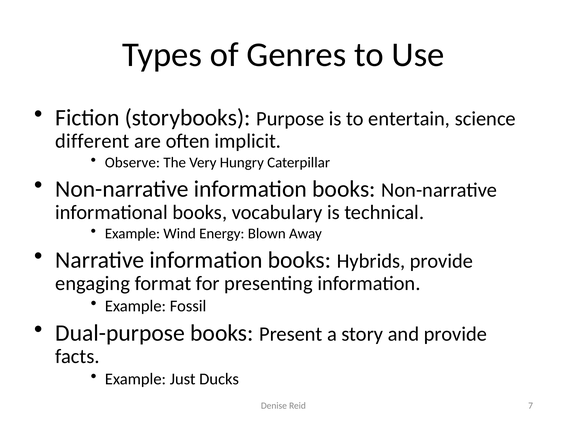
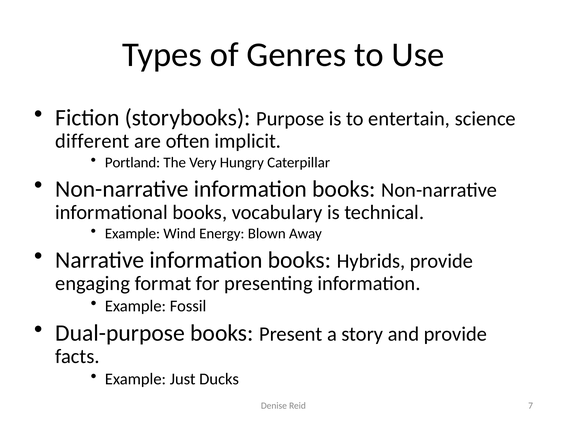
Observe: Observe -> Portland
